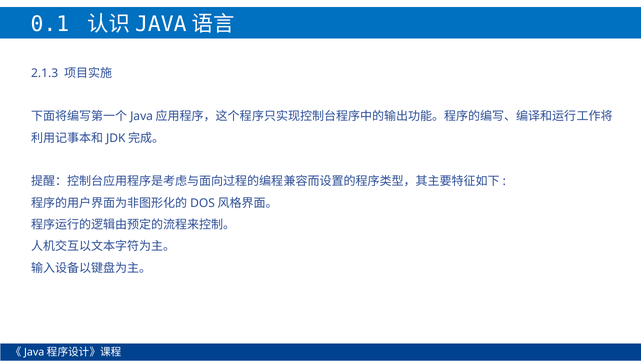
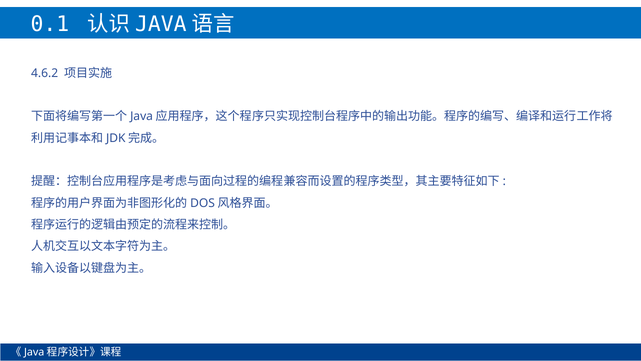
2.1.3: 2.1.3 -> 4.6.2
